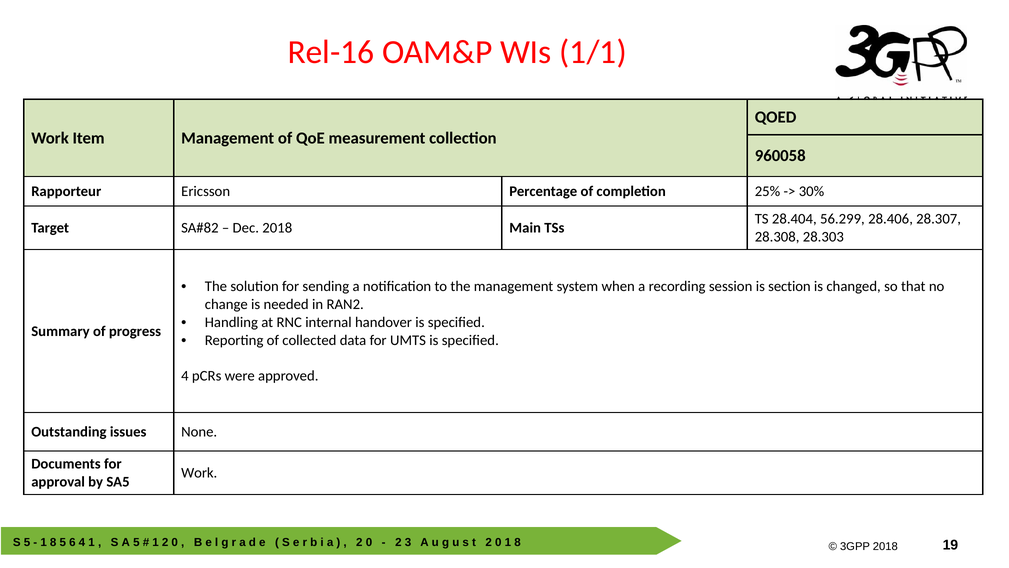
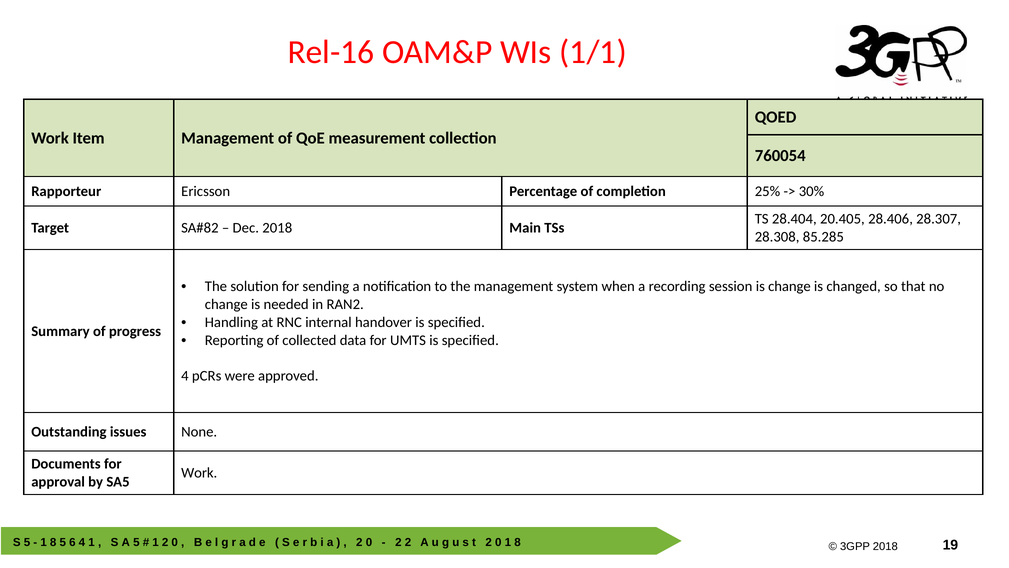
960058: 960058 -> 760054
56.299: 56.299 -> 20.405
28.303: 28.303 -> 85.285
is section: section -> change
3 at (408, 542): 3 -> 2
